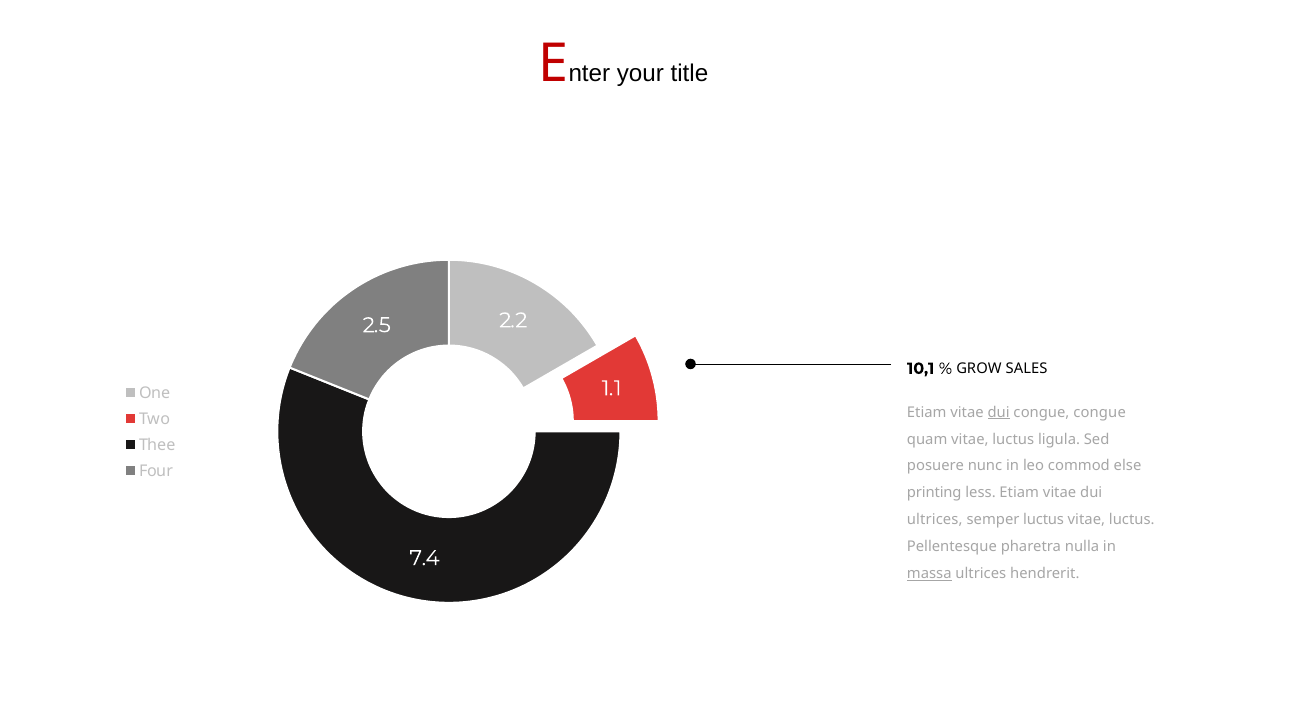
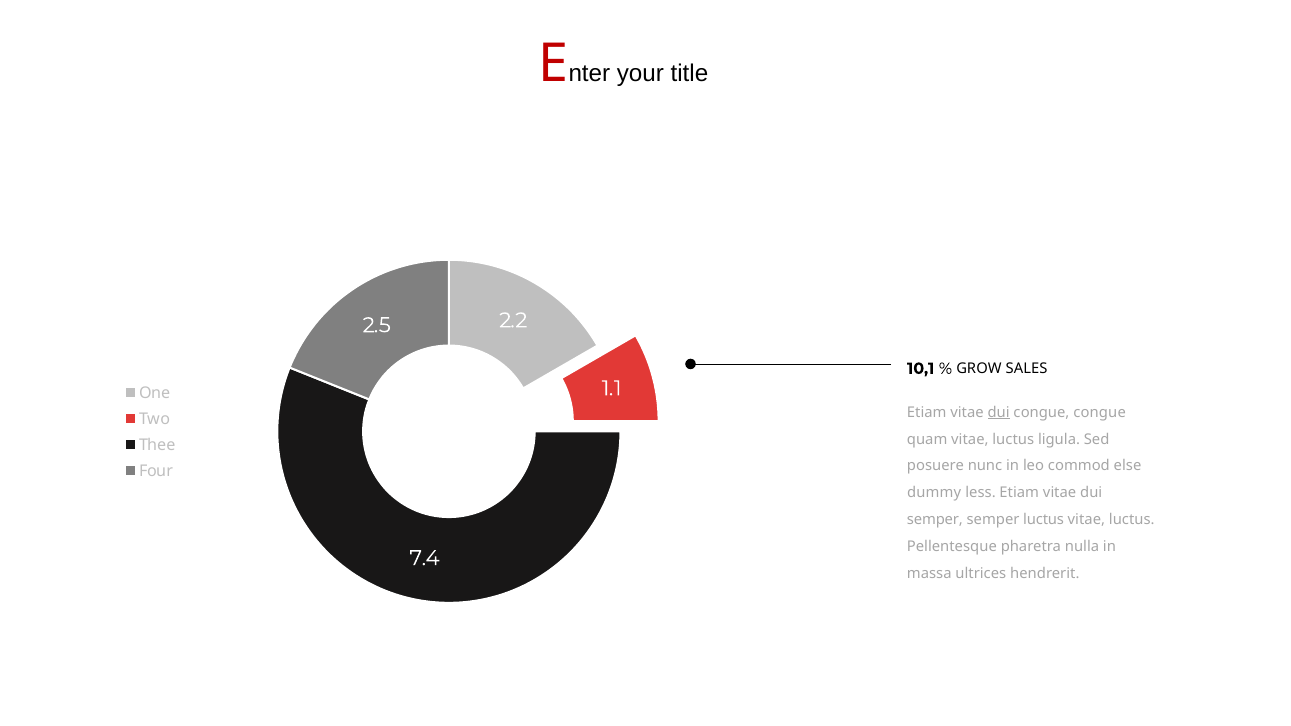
printing: printing -> dummy
ultrices at (935, 520): ultrices -> semper
massa underline: present -> none
